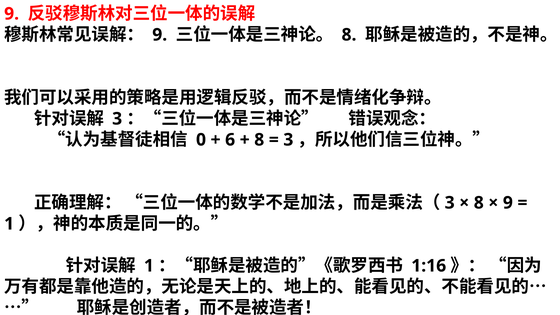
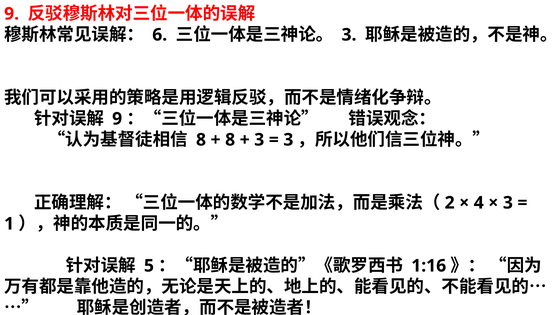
9 at (160, 35): 9 -> 6
8 at (349, 35): 8 -> 3
3 at (117, 119): 3 -> 9
0 at (201, 140): 0 -> 8
6 at (230, 140): 6 -> 8
8 at (259, 140): 8 -> 3
3 at (450, 203): 3 -> 2
8 at (479, 203): 8 -> 4
9 at (508, 203): 9 -> 3
1 at (149, 266): 1 -> 5
